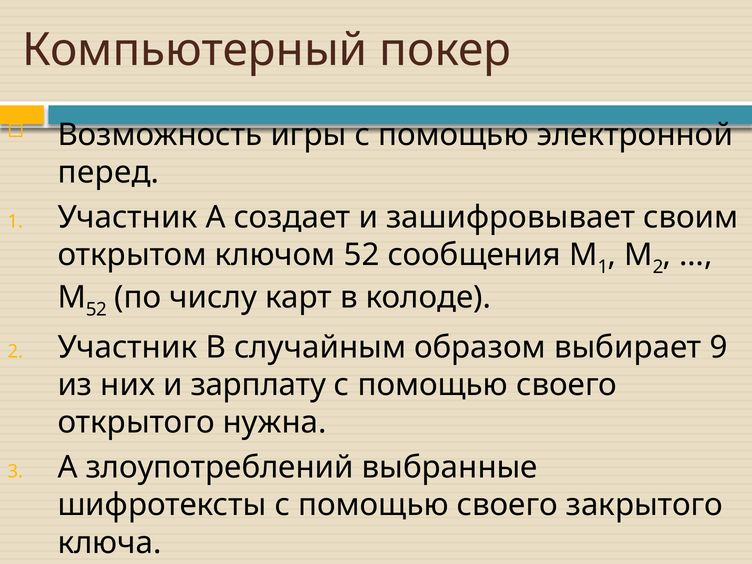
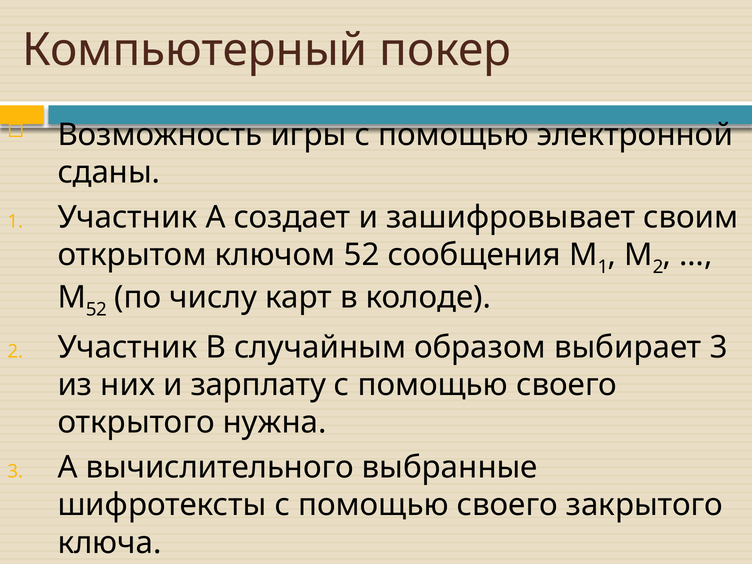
перед: перед -> сданы
выбирает 9: 9 -> 3
злоупотреблений: злоупотреблений -> вычислительного
